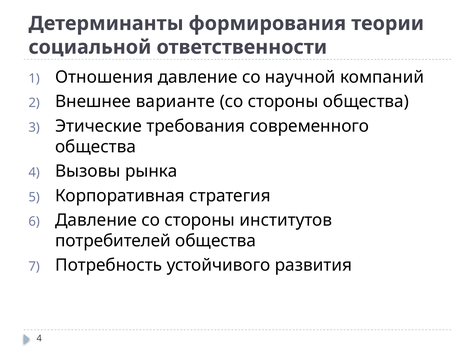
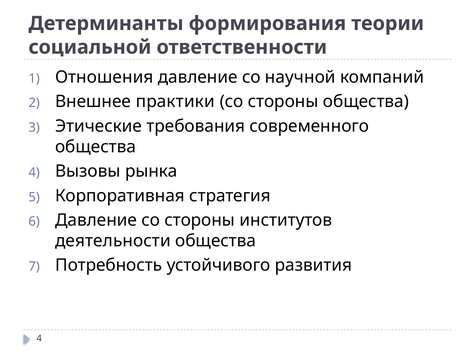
варианте: варианте -> практики
потребителей: потребителей -> деятельности
